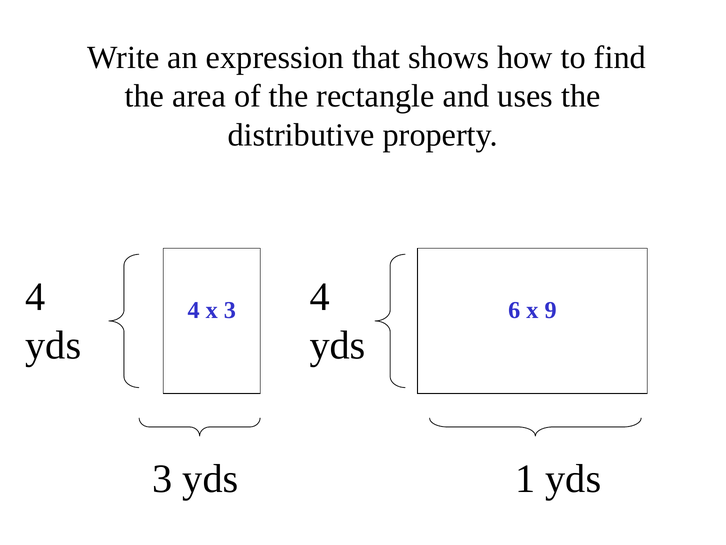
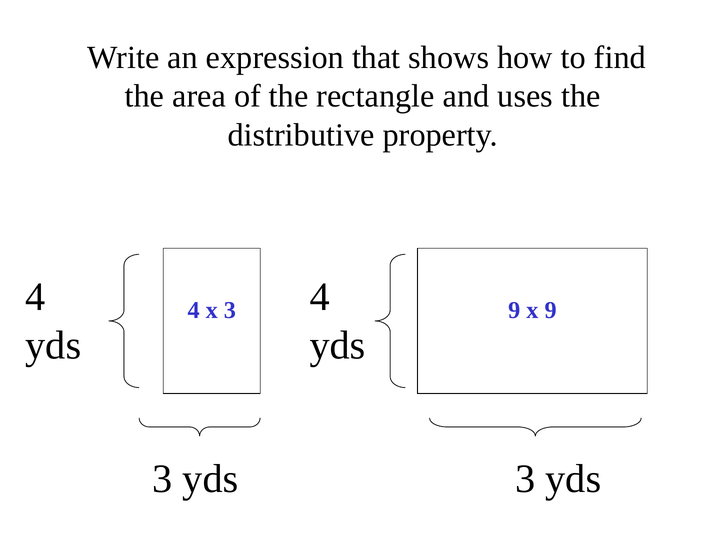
3 6: 6 -> 9
3 yds 1: 1 -> 3
